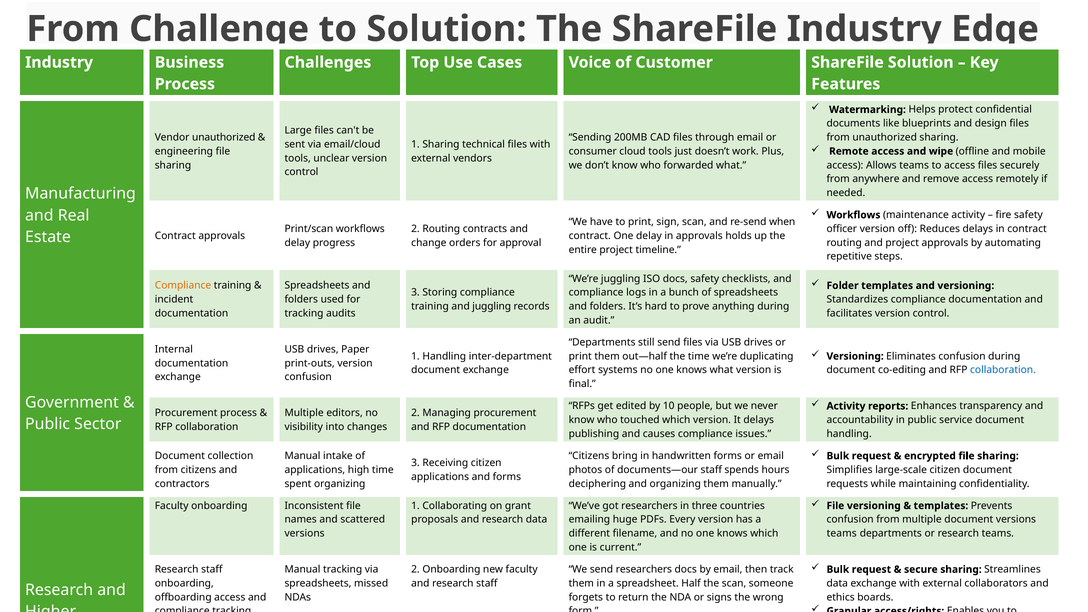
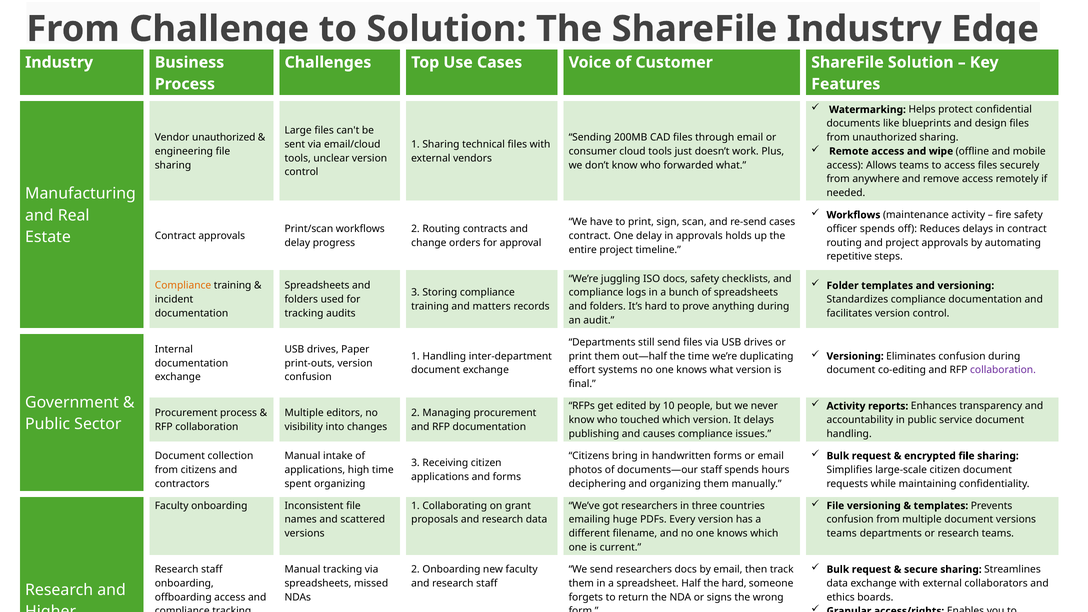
re-send when: when -> cases
officer version: version -> spends
and juggling: juggling -> matters
collaboration at (1003, 370) colour: blue -> purple
the scan: scan -> hard
